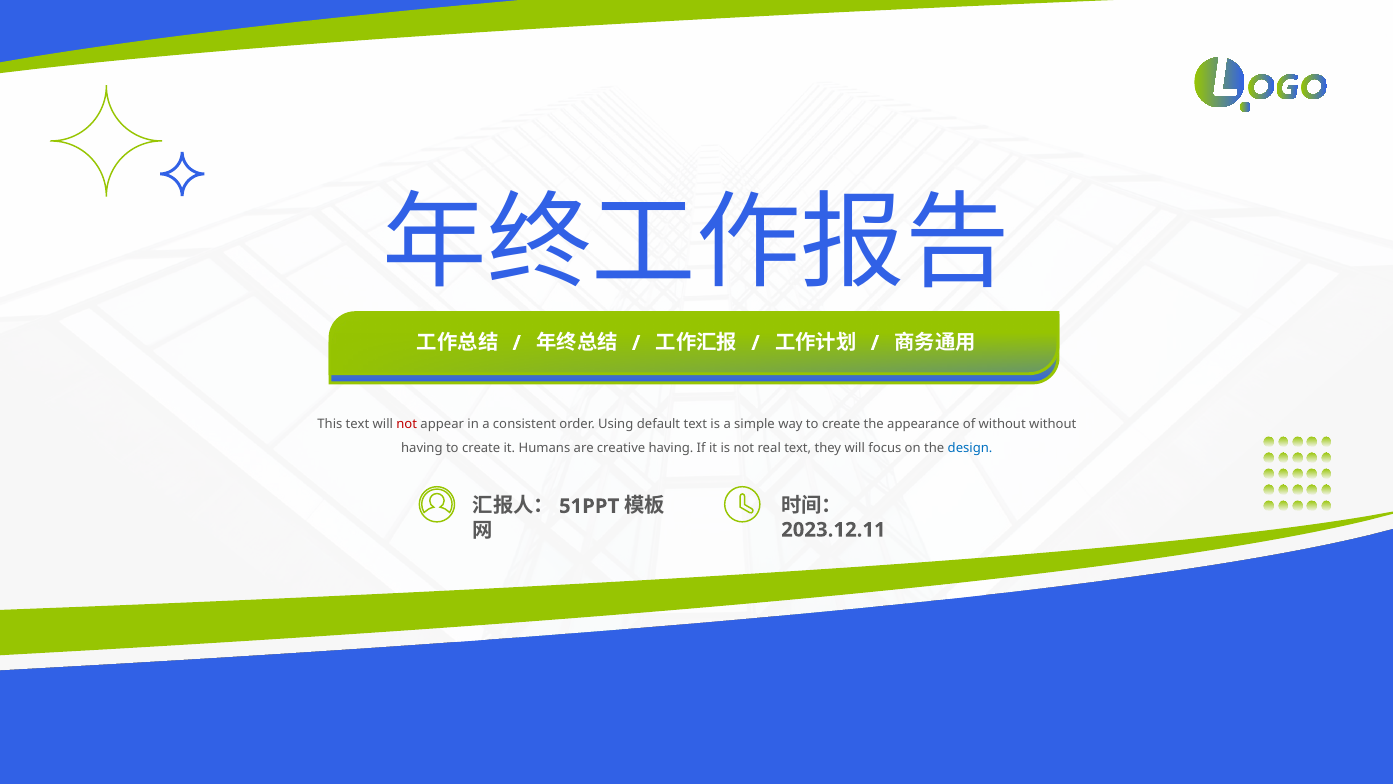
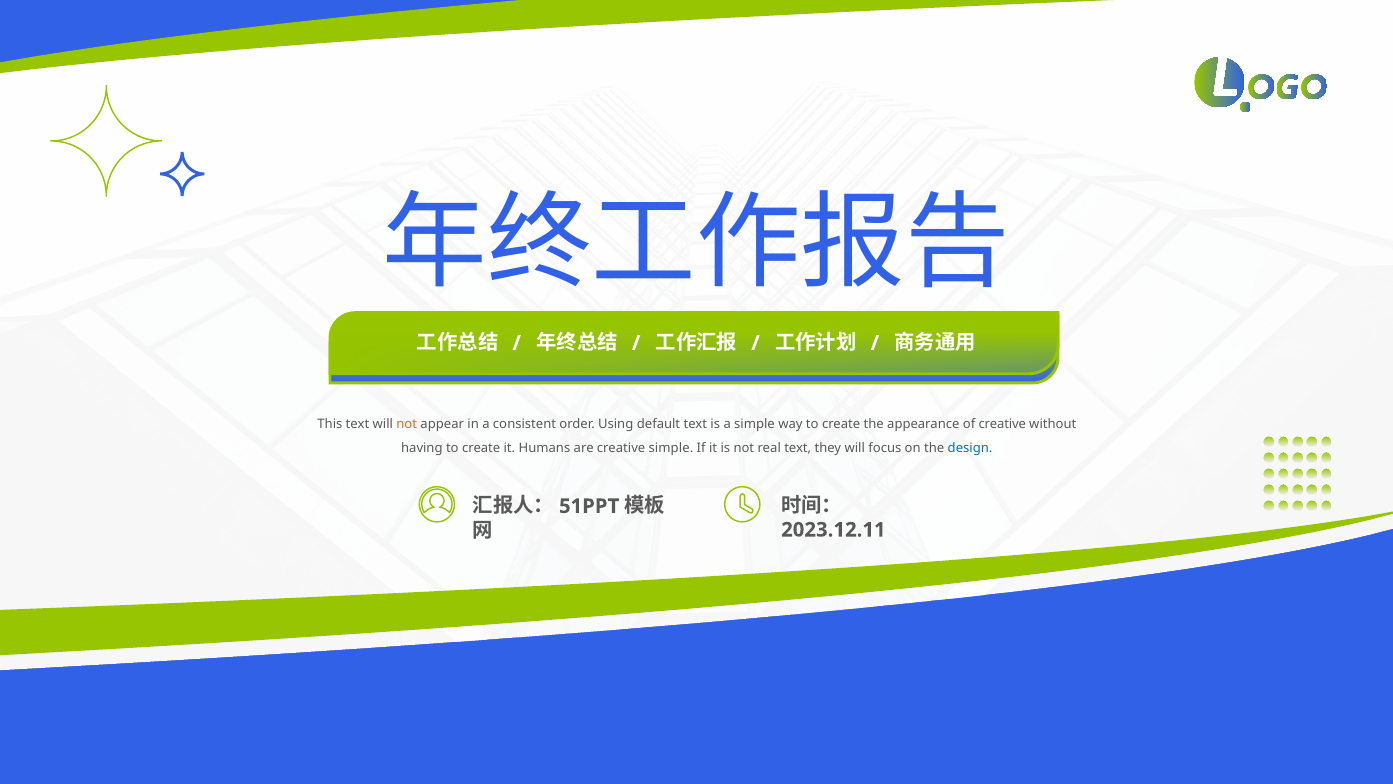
not at (407, 424) colour: red -> orange
of without: without -> creative
creative having: having -> simple
